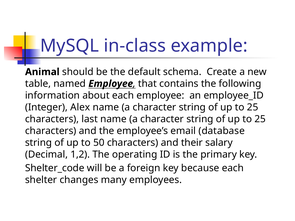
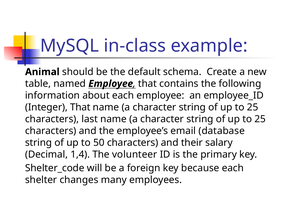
Integer Alex: Alex -> That
1,2: 1,2 -> 1,4
operating: operating -> volunteer
